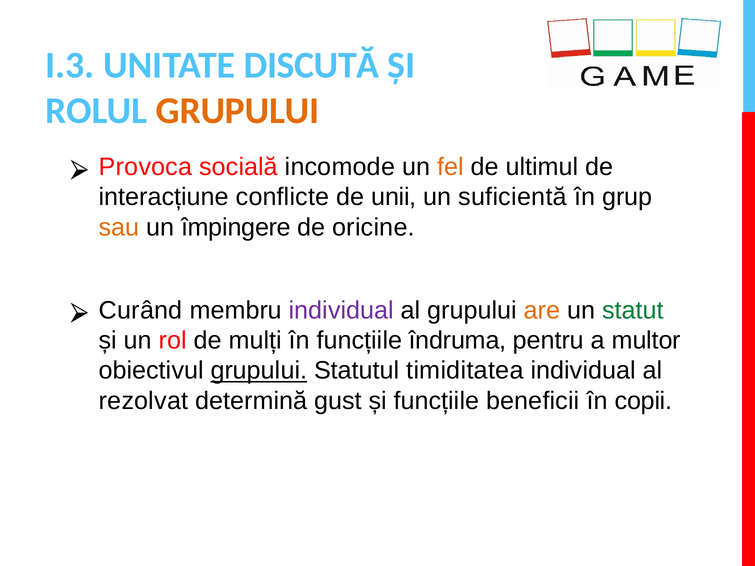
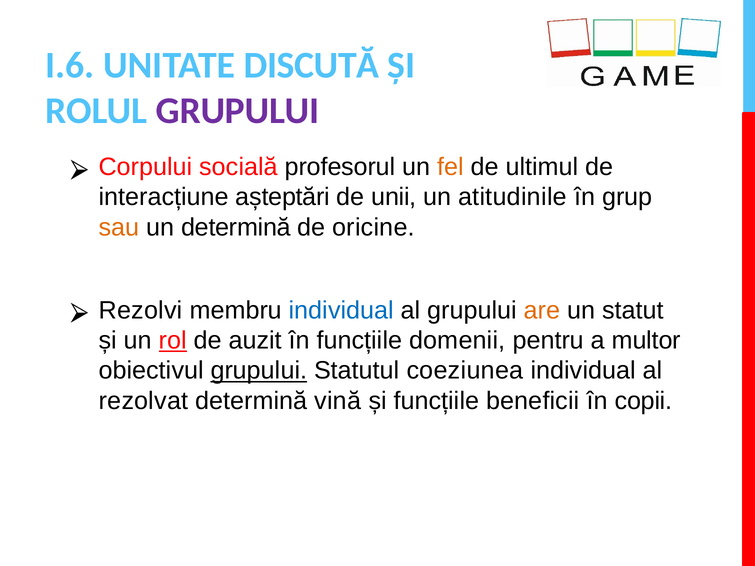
I.3: I.3 -> I.6
GRUPULUI at (238, 111) colour: orange -> purple
Provoca: Provoca -> Corpului
incomode: incomode -> profesorul
conflicte: conflicte -> așteptări
suficientă: suficientă -> atitudinile
un împingere: împingere -> determină
Curând: Curând -> Rezolvi
individual at (341, 310) colour: purple -> blue
statut colour: green -> black
rol underline: none -> present
mulți: mulți -> auzit
îndruma: îndruma -> domenii
timiditatea: timiditatea -> coeziunea
gust: gust -> vină
